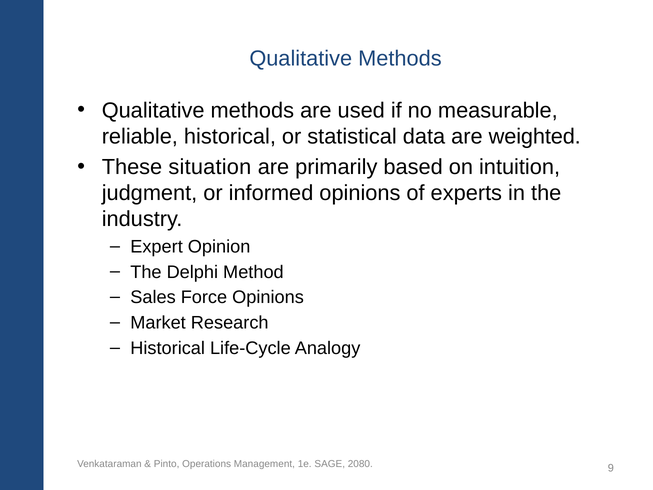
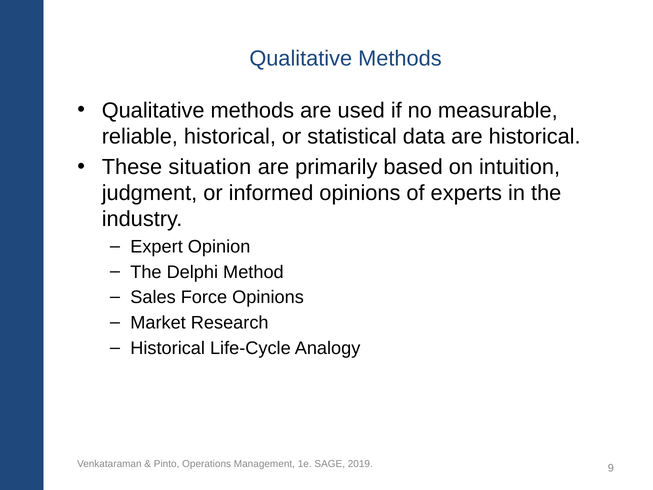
are weighted: weighted -> historical
2080: 2080 -> 2019
